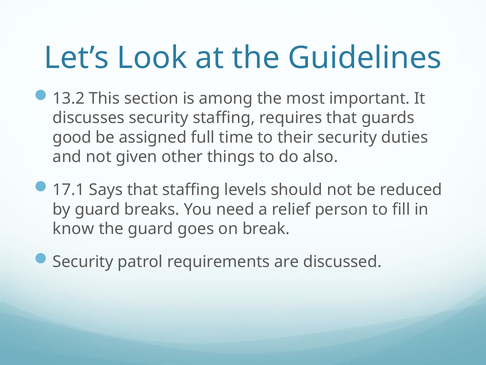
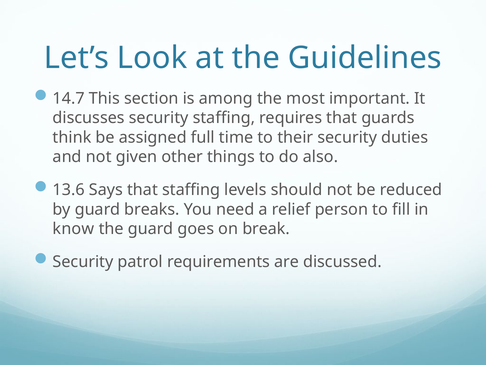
13.2: 13.2 -> 14.7
good: good -> think
17.1: 17.1 -> 13.6
